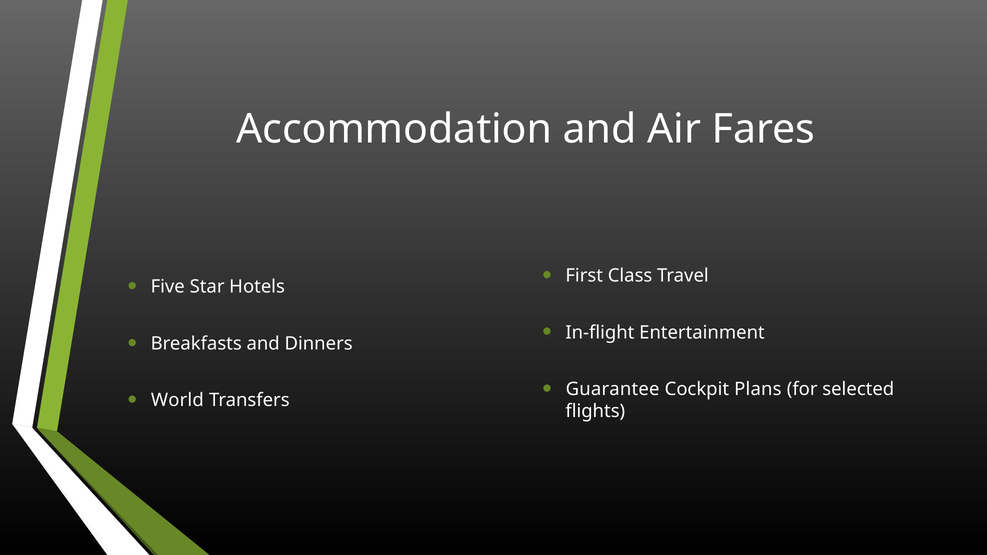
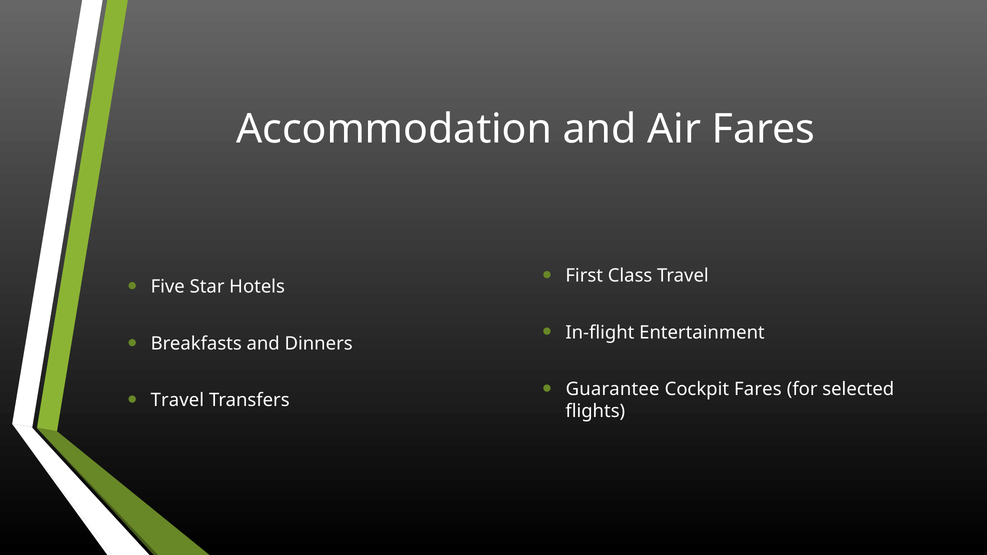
Cockpit Plans: Plans -> Fares
World at (177, 400): World -> Travel
